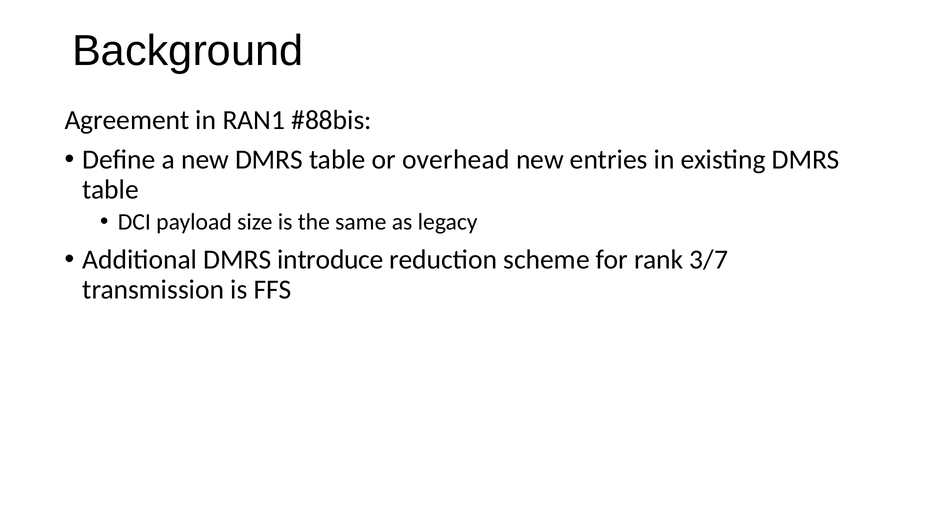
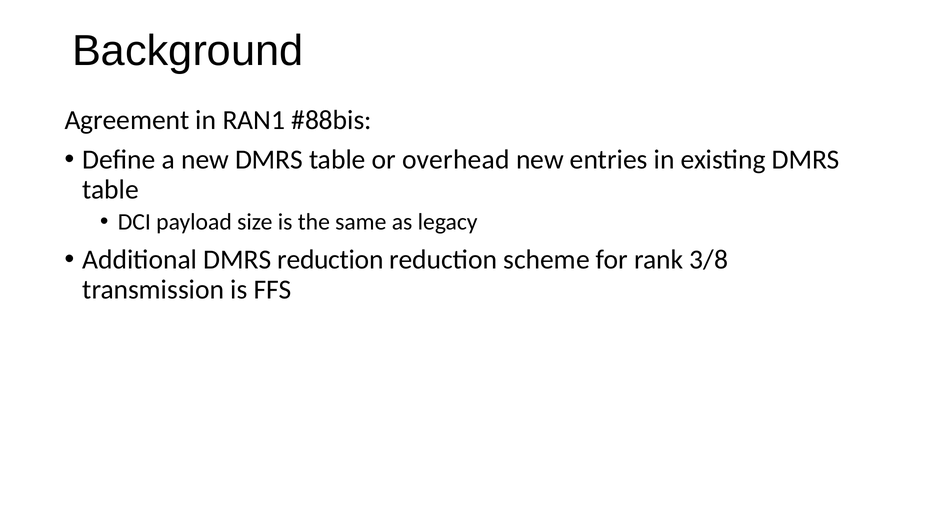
DMRS introduce: introduce -> reduction
3/7: 3/7 -> 3/8
